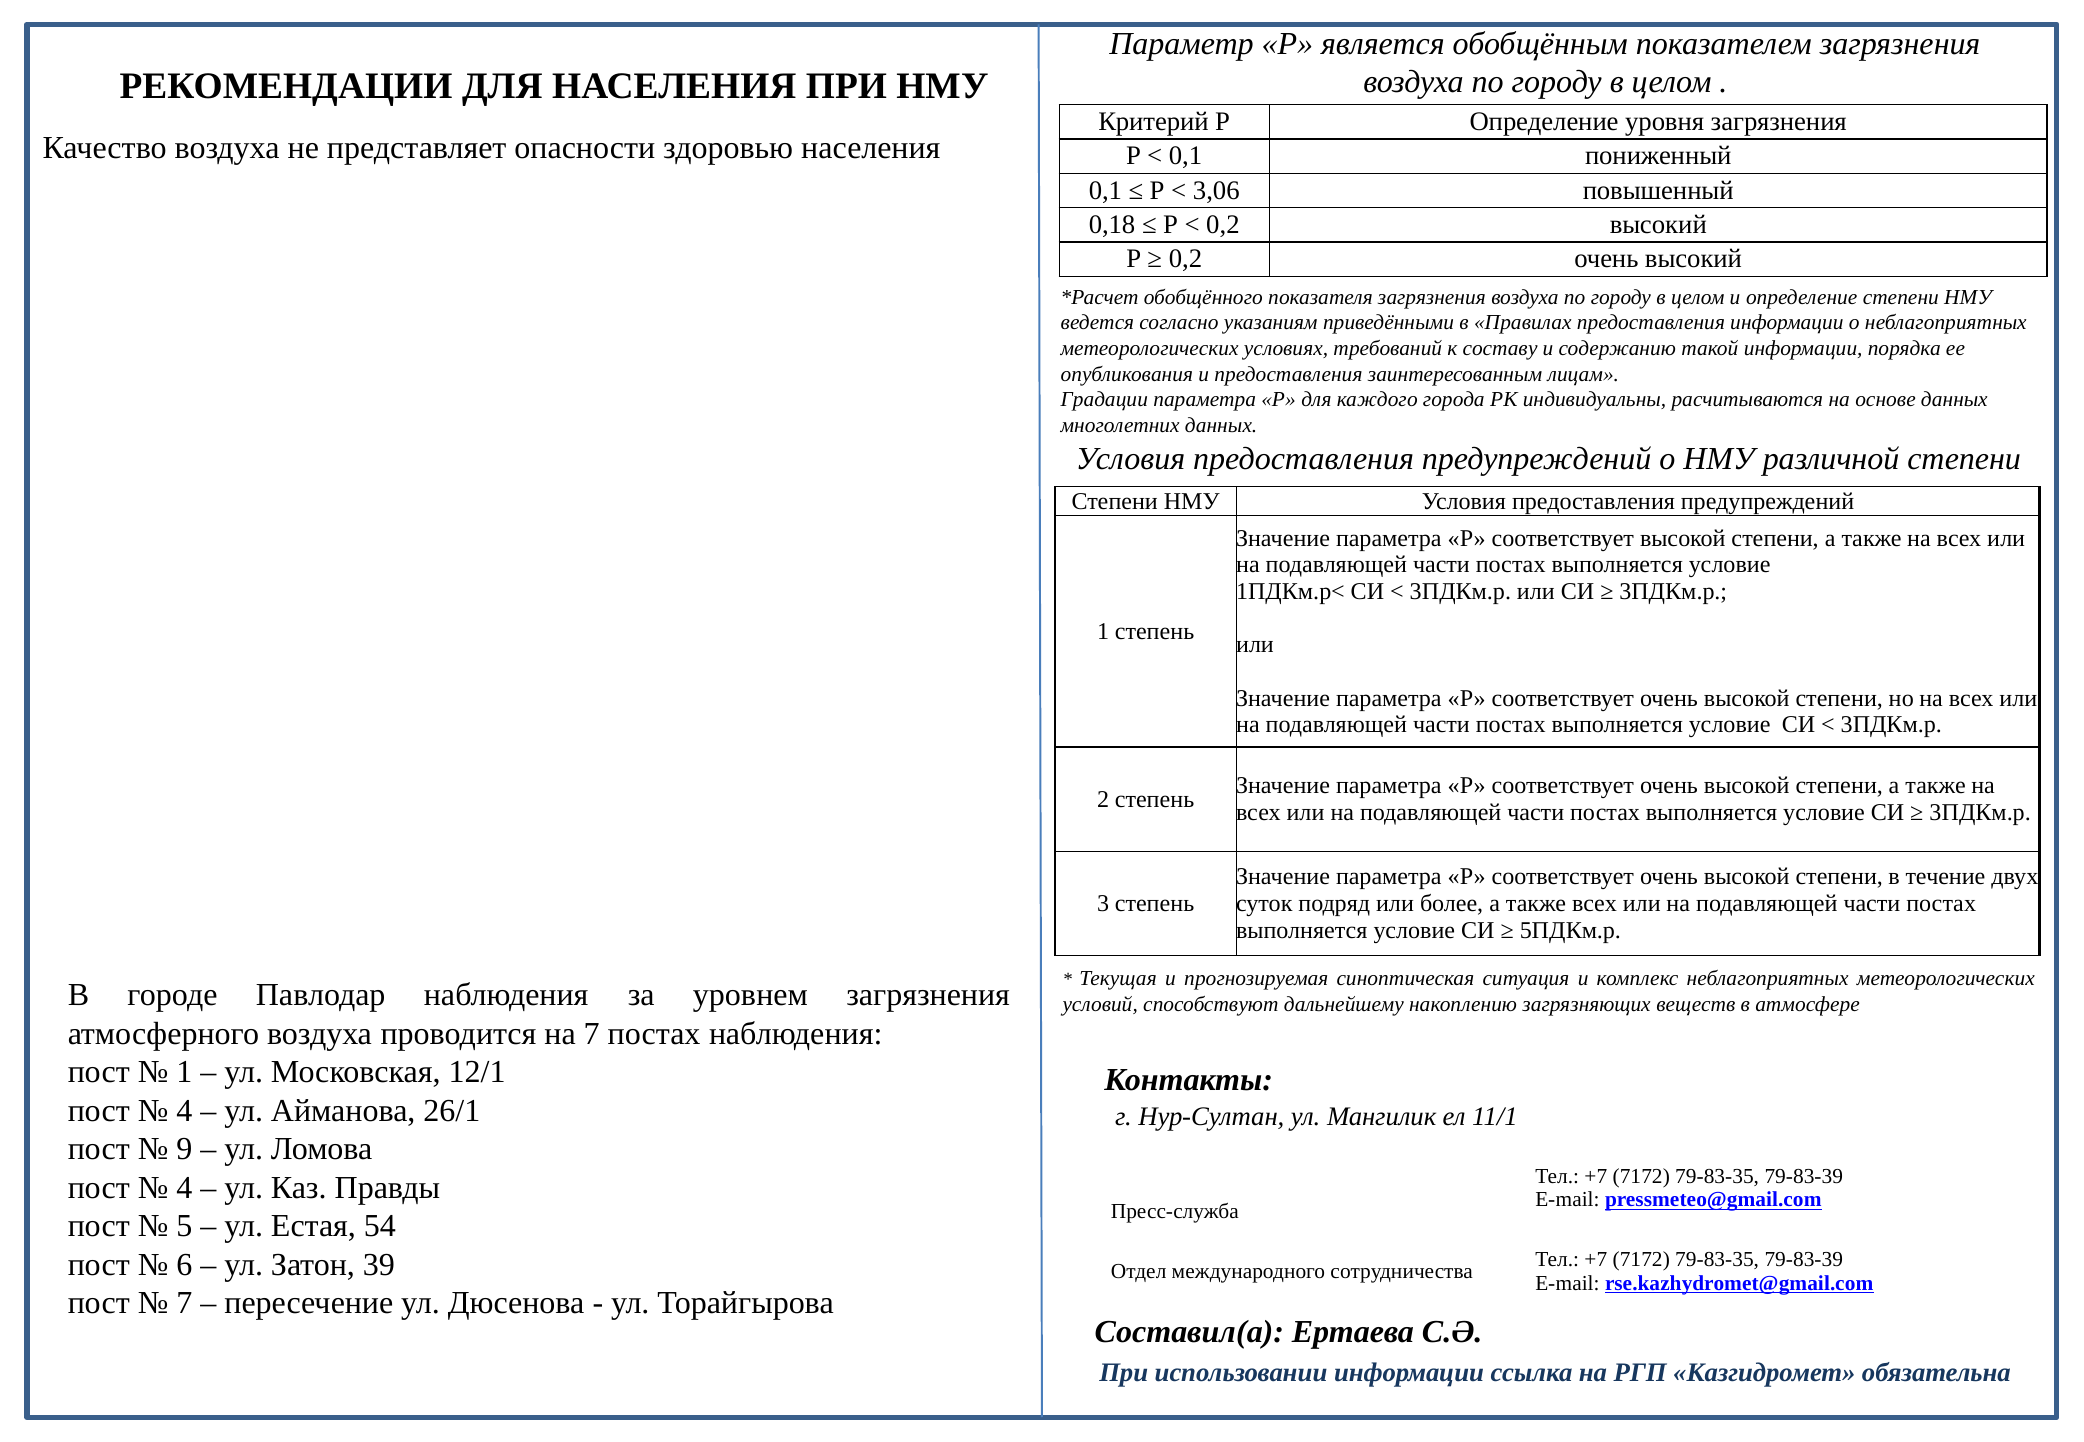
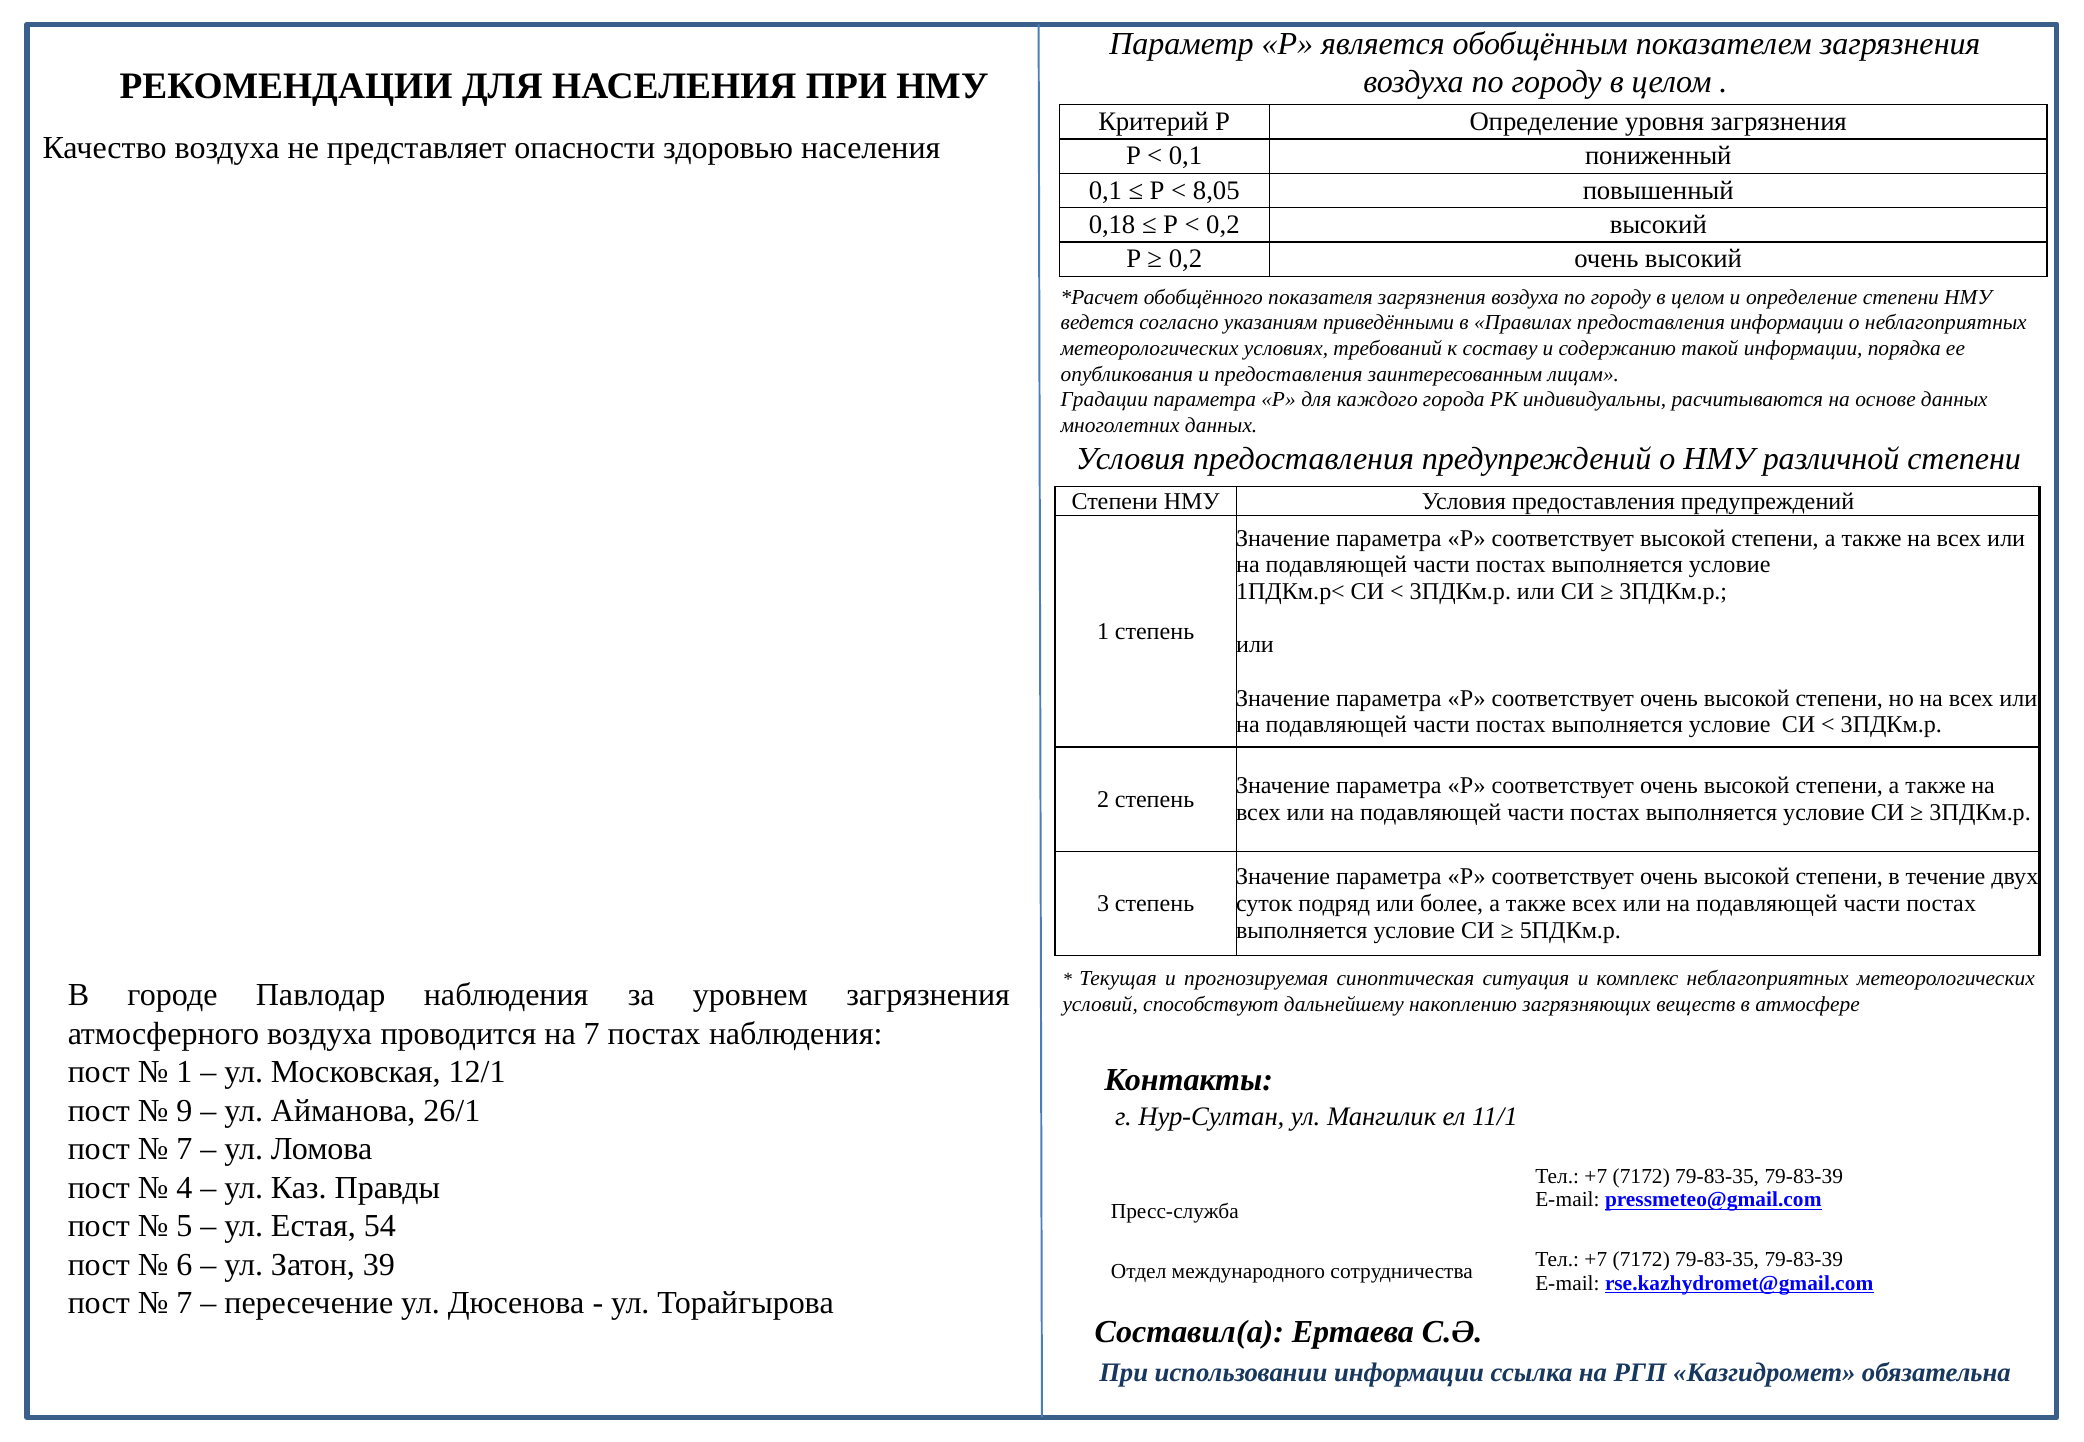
3,06: 3,06 -> 8,05
4 at (184, 1111): 4 -> 9
9 at (184, 1150): 9 -> 7
